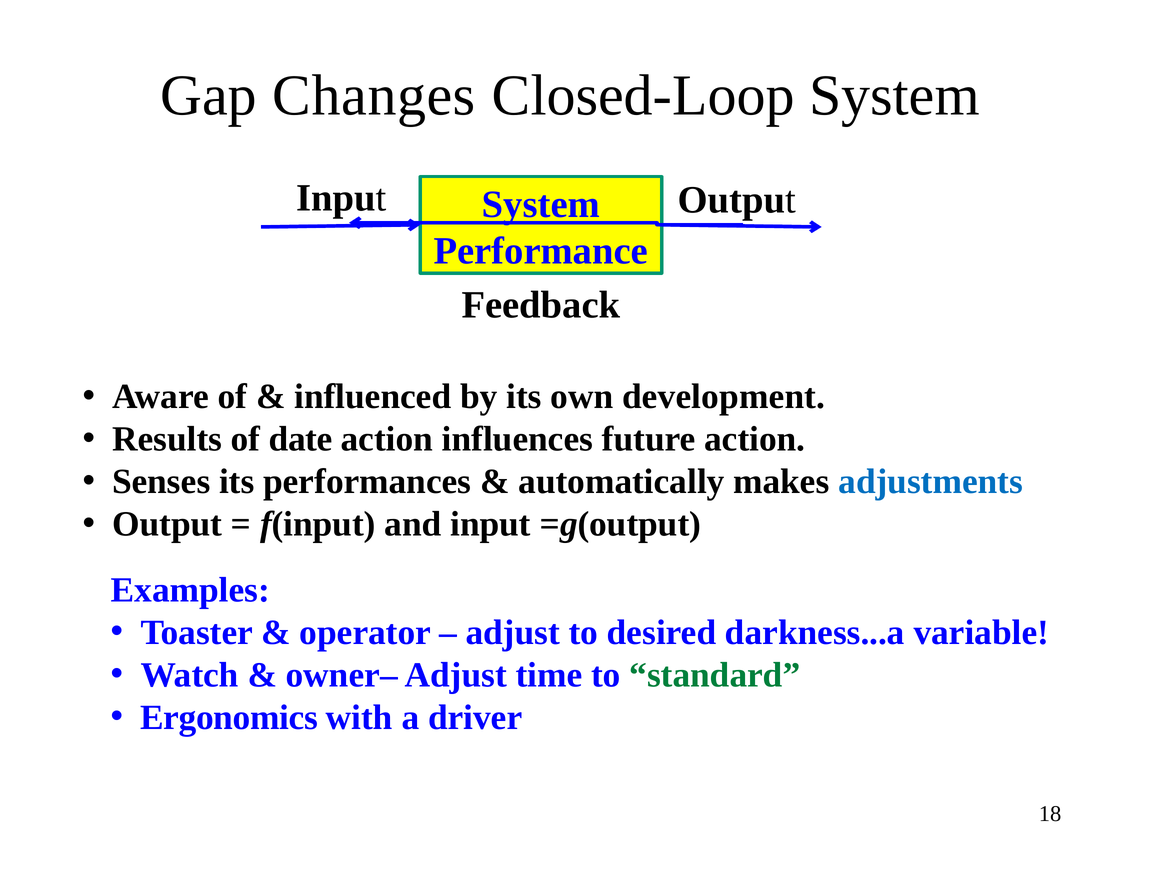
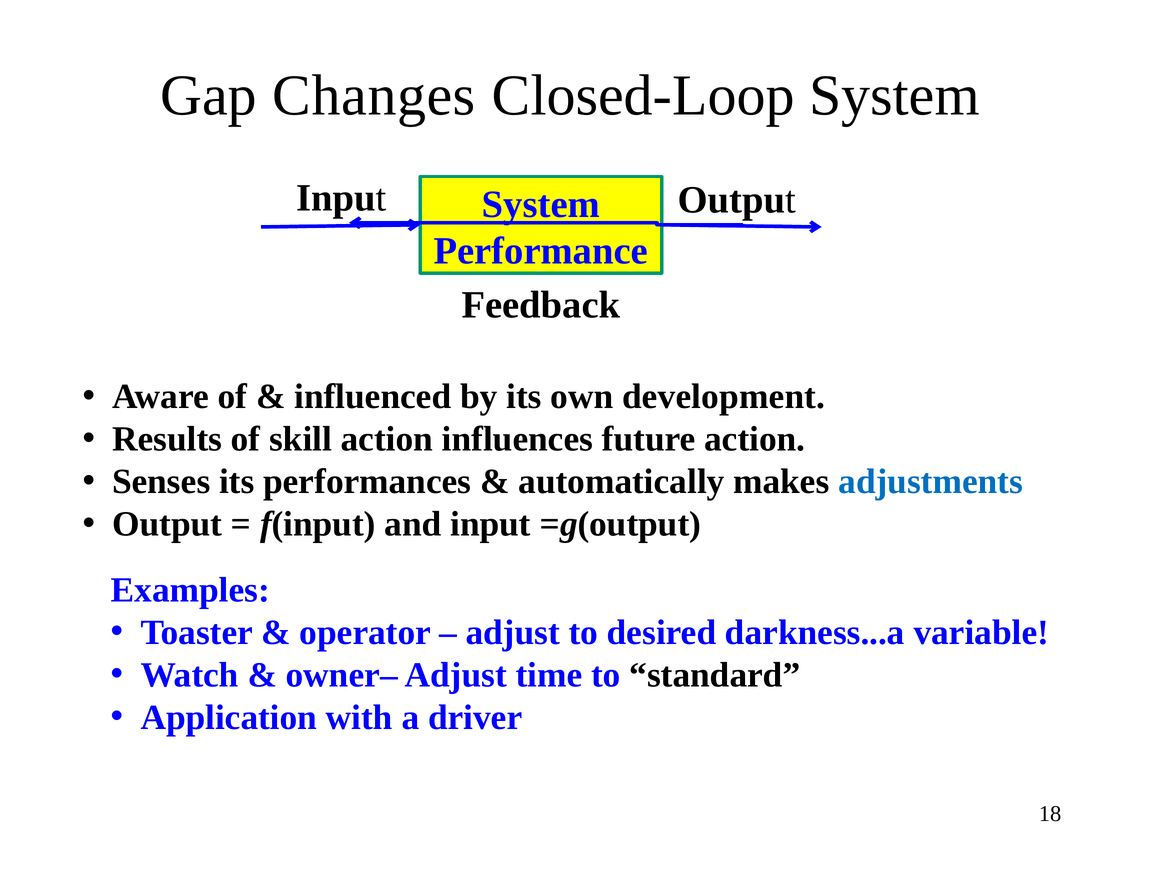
date: date -> skill
standard colour: green -> black
Ergonomics: Ergonomics -> Application
